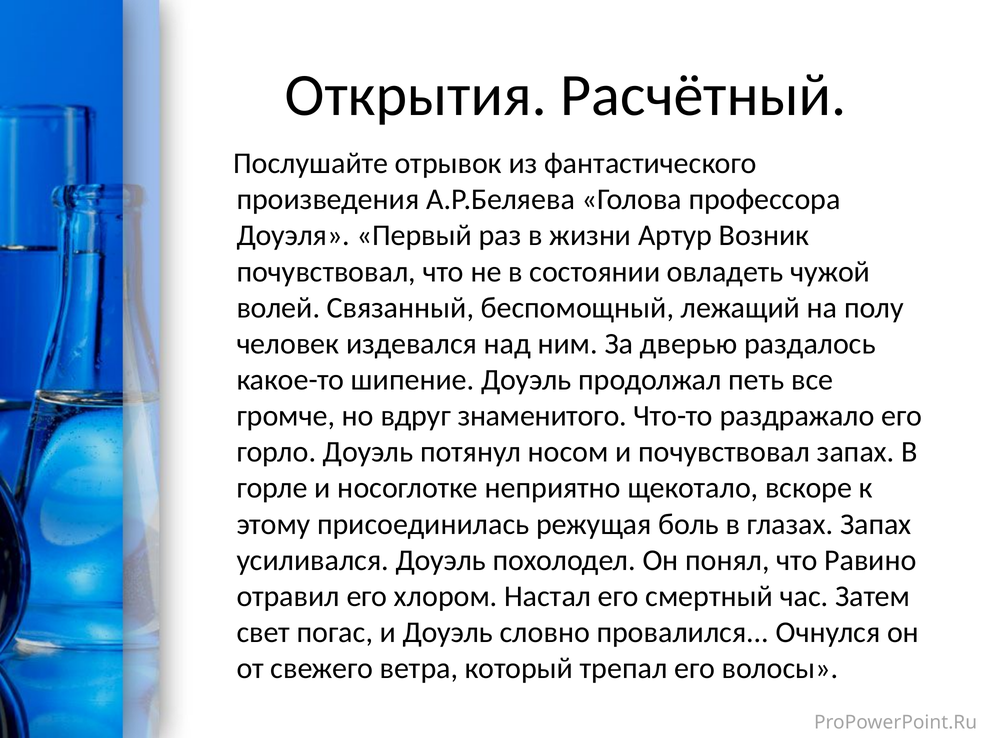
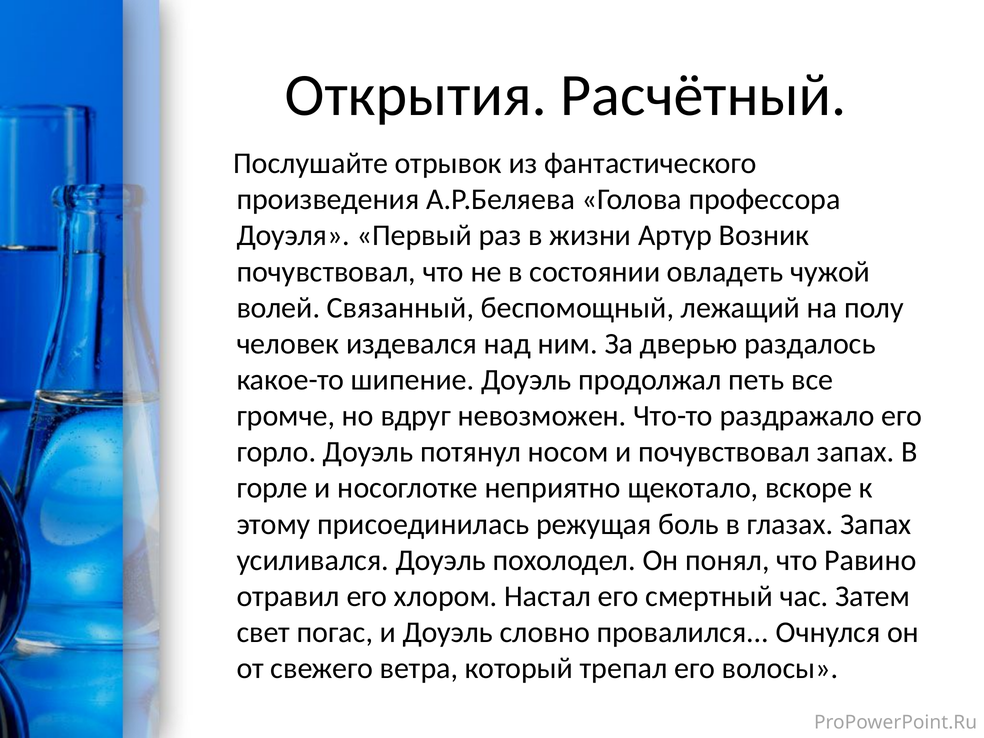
знаменитого: знаменитого -> невозможен
